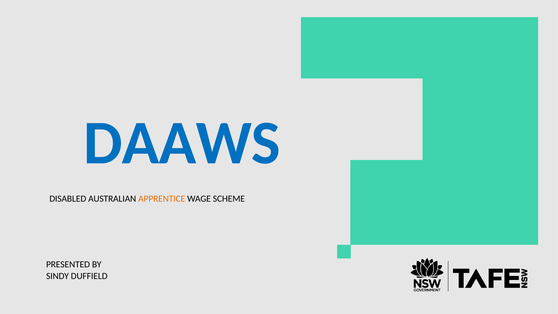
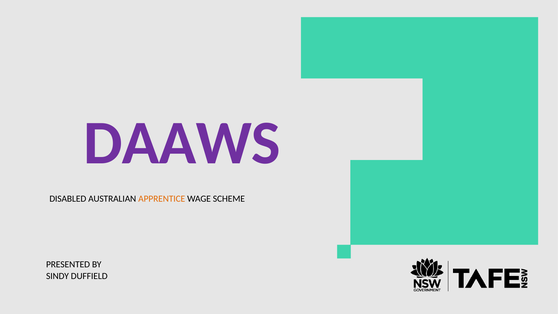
DAAWS colour: blue -> purple
